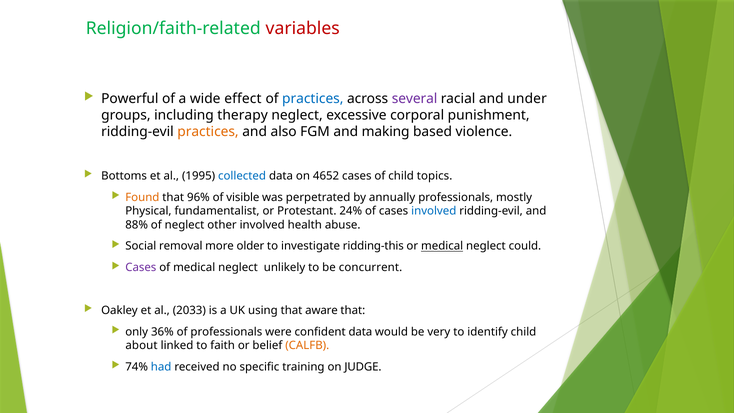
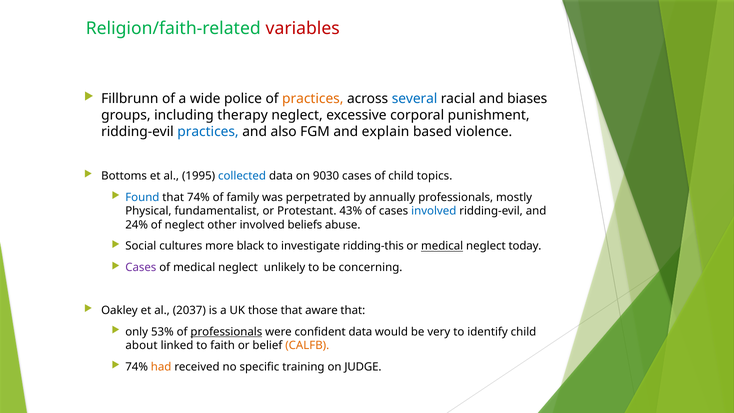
Powerful: Powerful -> Fillbrunn
effect: effect -> police
practices at (313, 99) colour: blue -> orange
several colour: purple -> blue
under: under -> biases
practices at (208, 132) colour: orange -> blue
making: making -> explain
4652: 4652 -> 9030
Found colour: orange -> blue
that 96%: 96% -> 74%
visible: visible -> family
24%: 24% -> 43%
88%: 88% -> 24%
health: health -> beliefs
removal: removal -> cultures
older: older -> black
could: could -> today
concurrent: concurrent -> concerning
2033: 2033 -> 2037
using: using -> those
36%: 36% -> 53%
professionals at (226, 332) underline: none -> present
had colour: blue -> orange
